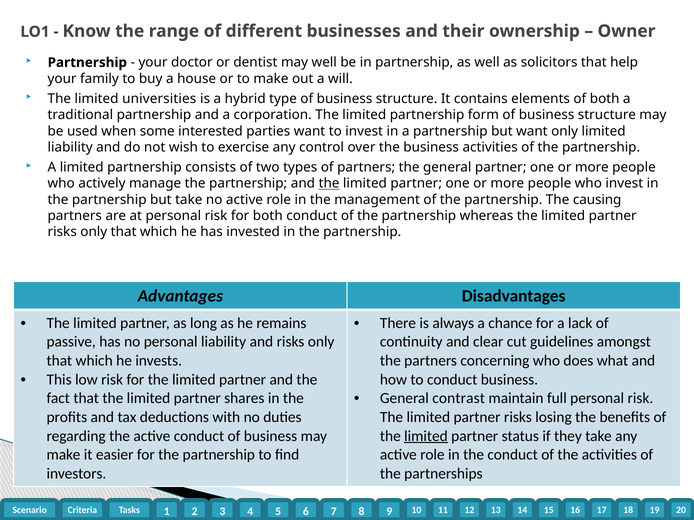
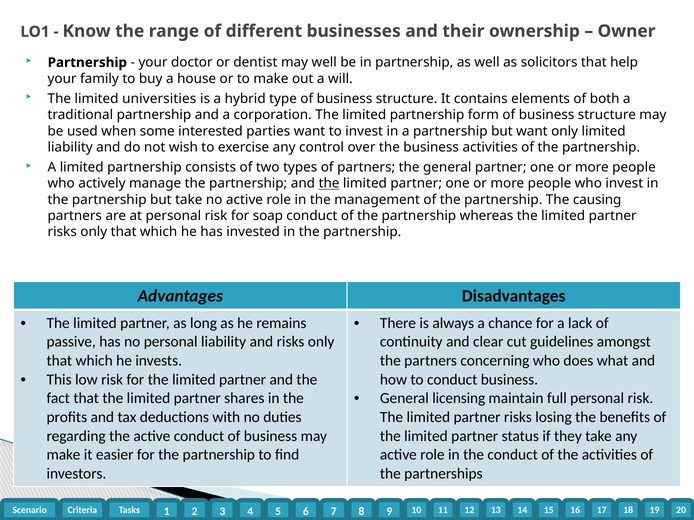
for both: both -> soap
contrast: contrast -> licensing
limited at (426, 436) underline: present -> none
